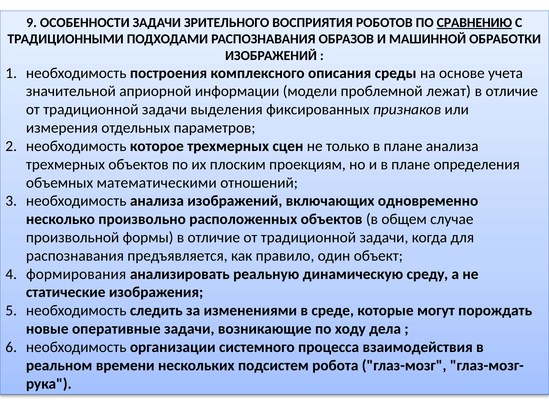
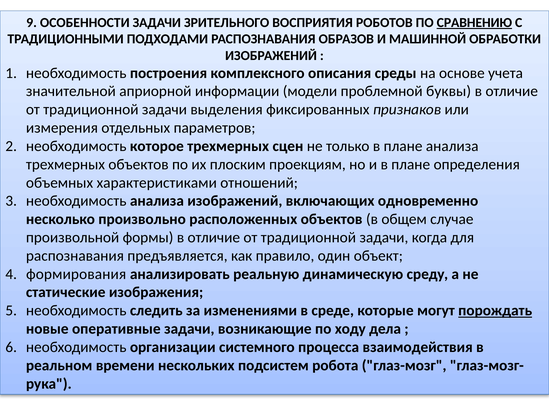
лежат: лежат -> буквы
математическими: математическими -> характеристиками
порождать underline: none -> present
